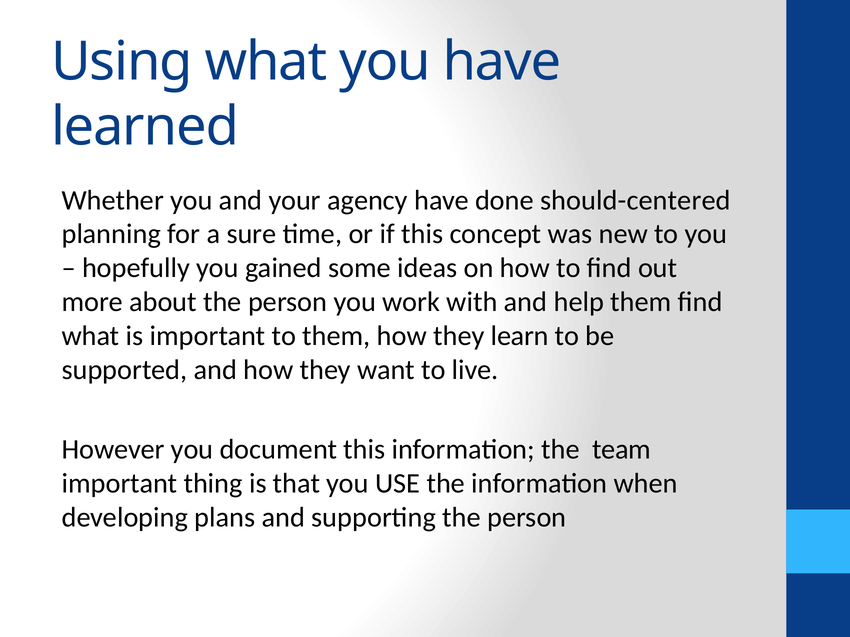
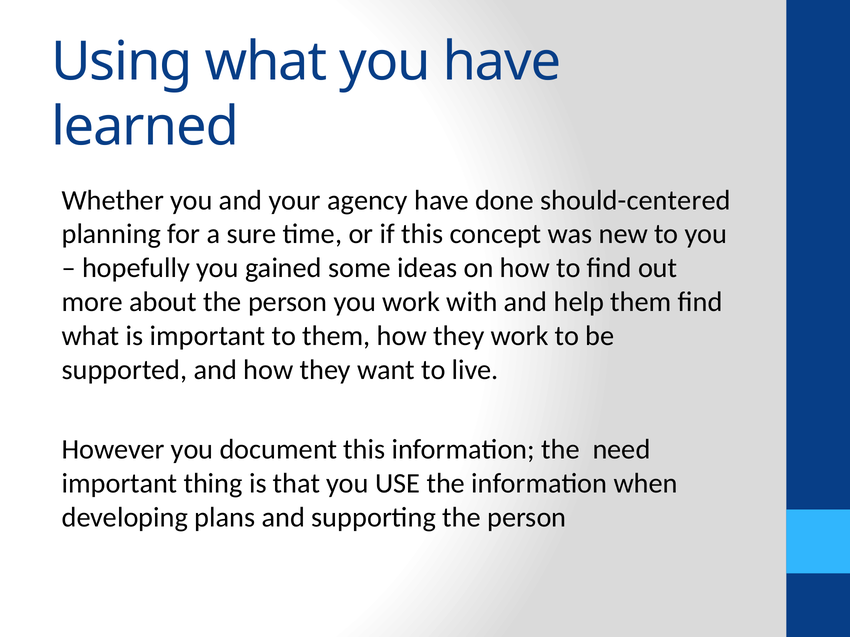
they learn: learn -> work
team: team -> need
